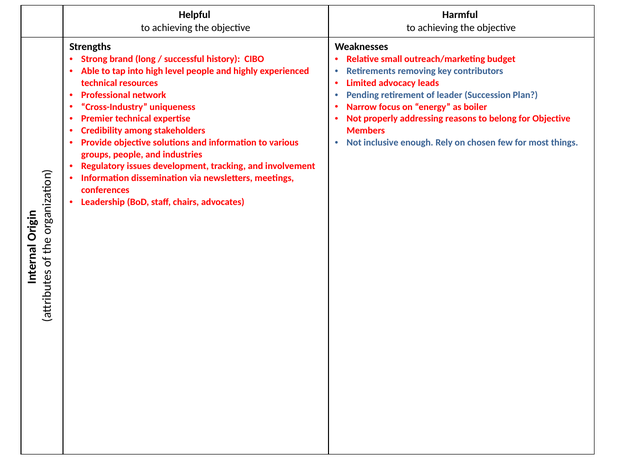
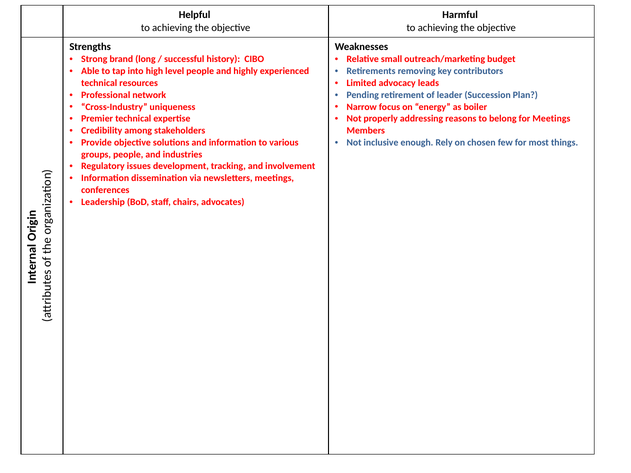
for Objective: Objective -> Meetings
